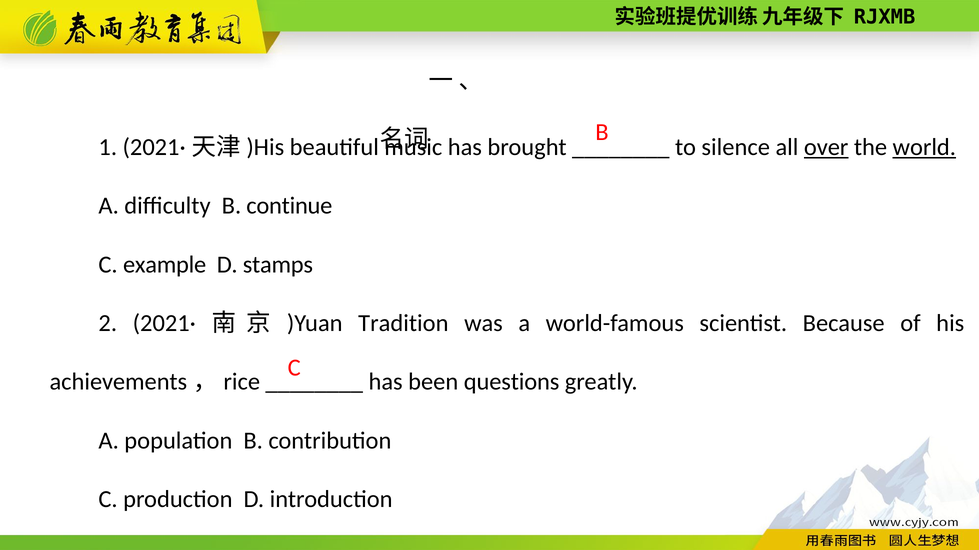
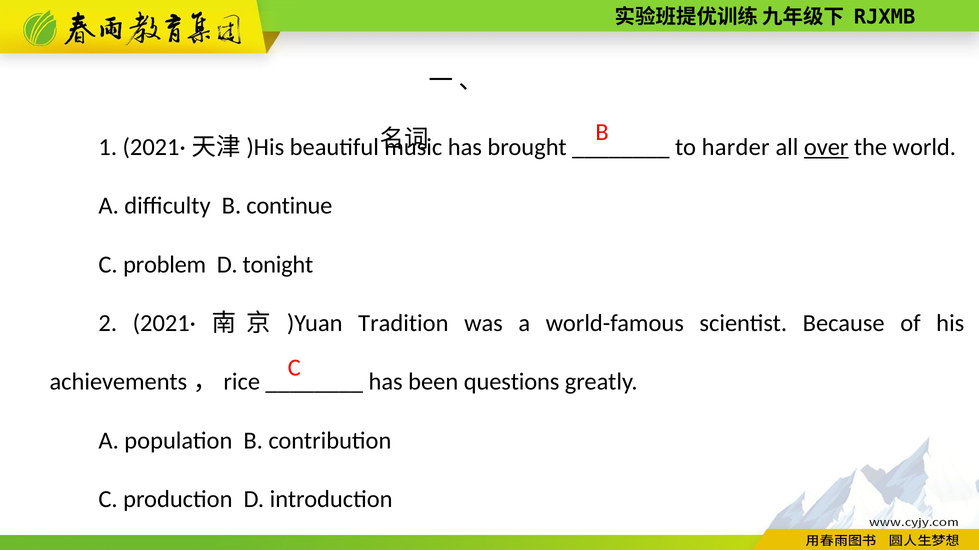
silence: silence -> harder
world underline: present -> none
example: example -> problem
stamps: stamps -> tonight
